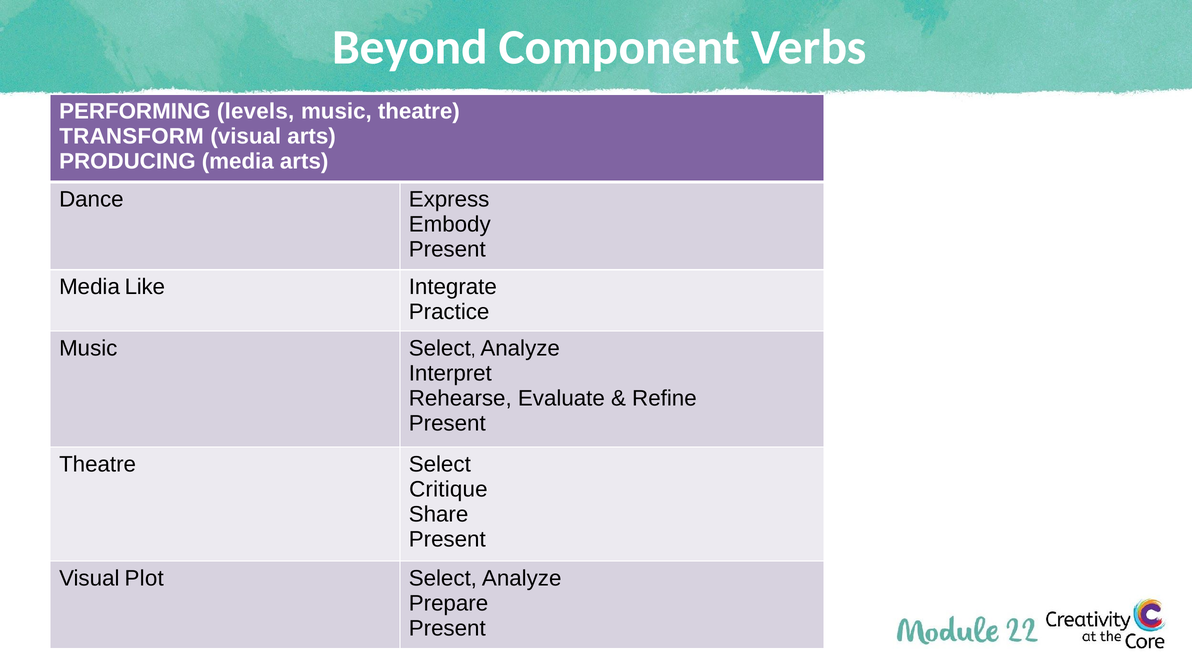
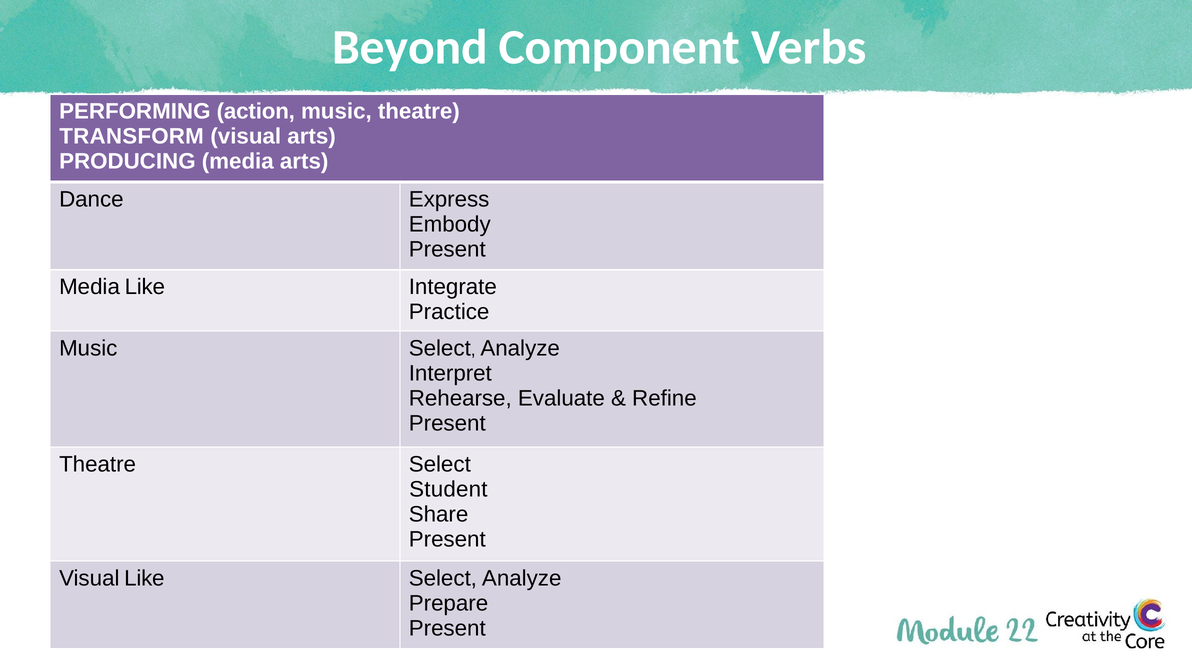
levels: levels -> action
Critique: Critique -> Student
Visual Plot: Plot -> Like
